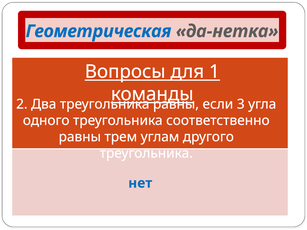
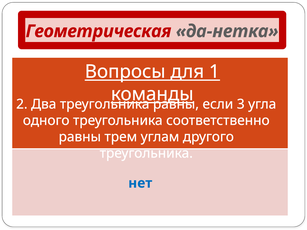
Геометрическая colour: blue -> red
